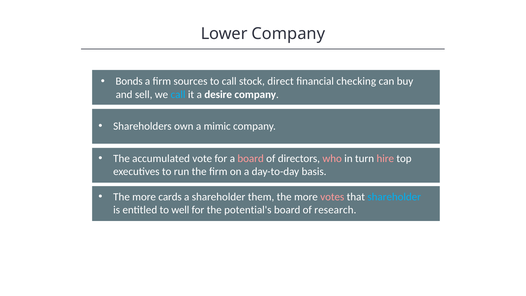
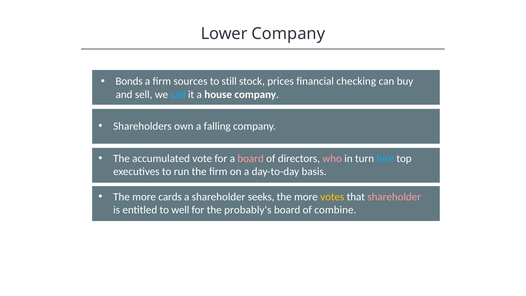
to call: call -> still
direct: direct -> prices
desire: desire -> house
mimic: mimic -> falling
hire colour: pink -> light blue
them: them -> seeks
votes colour: pink -> yellow
shareholder at (394, 197) colour: light blue -> pink
potential's: potential's -> probably's
research: research -> combine
